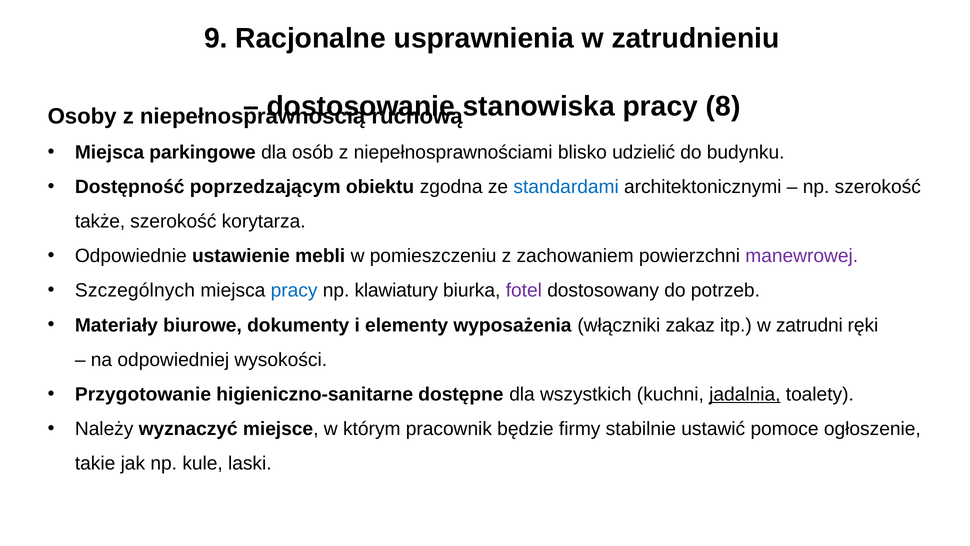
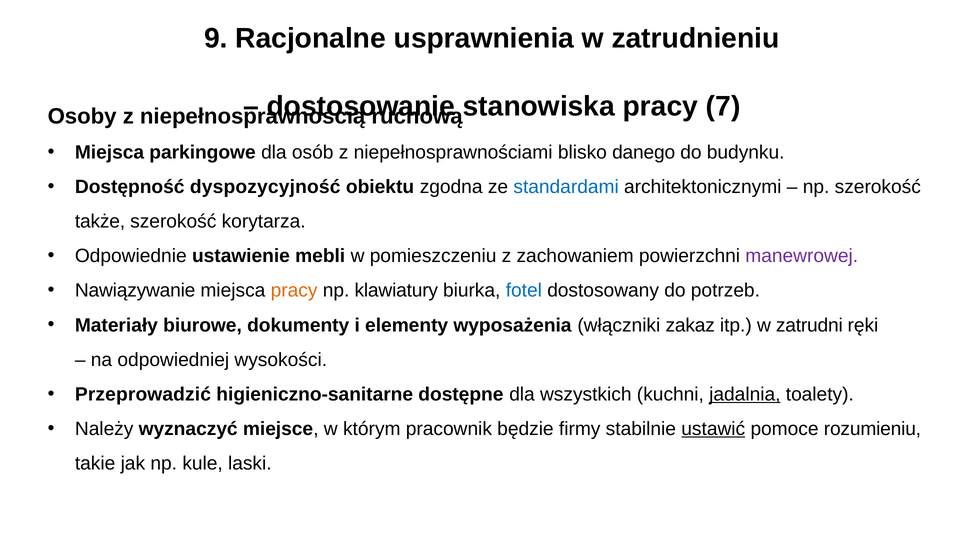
8: 8 -> 7
udzielić: udzielić -> danego
poprzedzającym: poprzedzającym -> dyspozycyjność
Szczególnych: Szczególnych -> Nawiązywanie
pracy at (294, 290) colour: blue -> orange
fotel colour: purple -> blue
Przygotowanie: Przygotowanie -> Przeprowadzić
ustawić underline: none -> present
ogłoszenie: ogłoszenie -> rozumieniu
